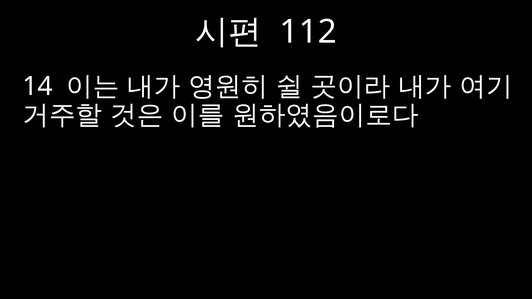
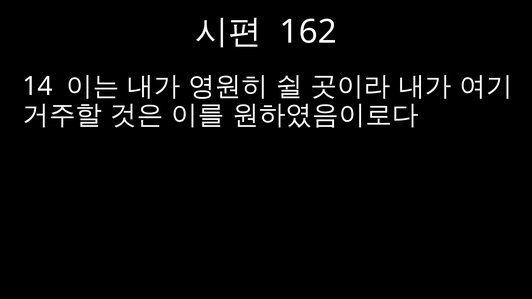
112: 112 -> 162
